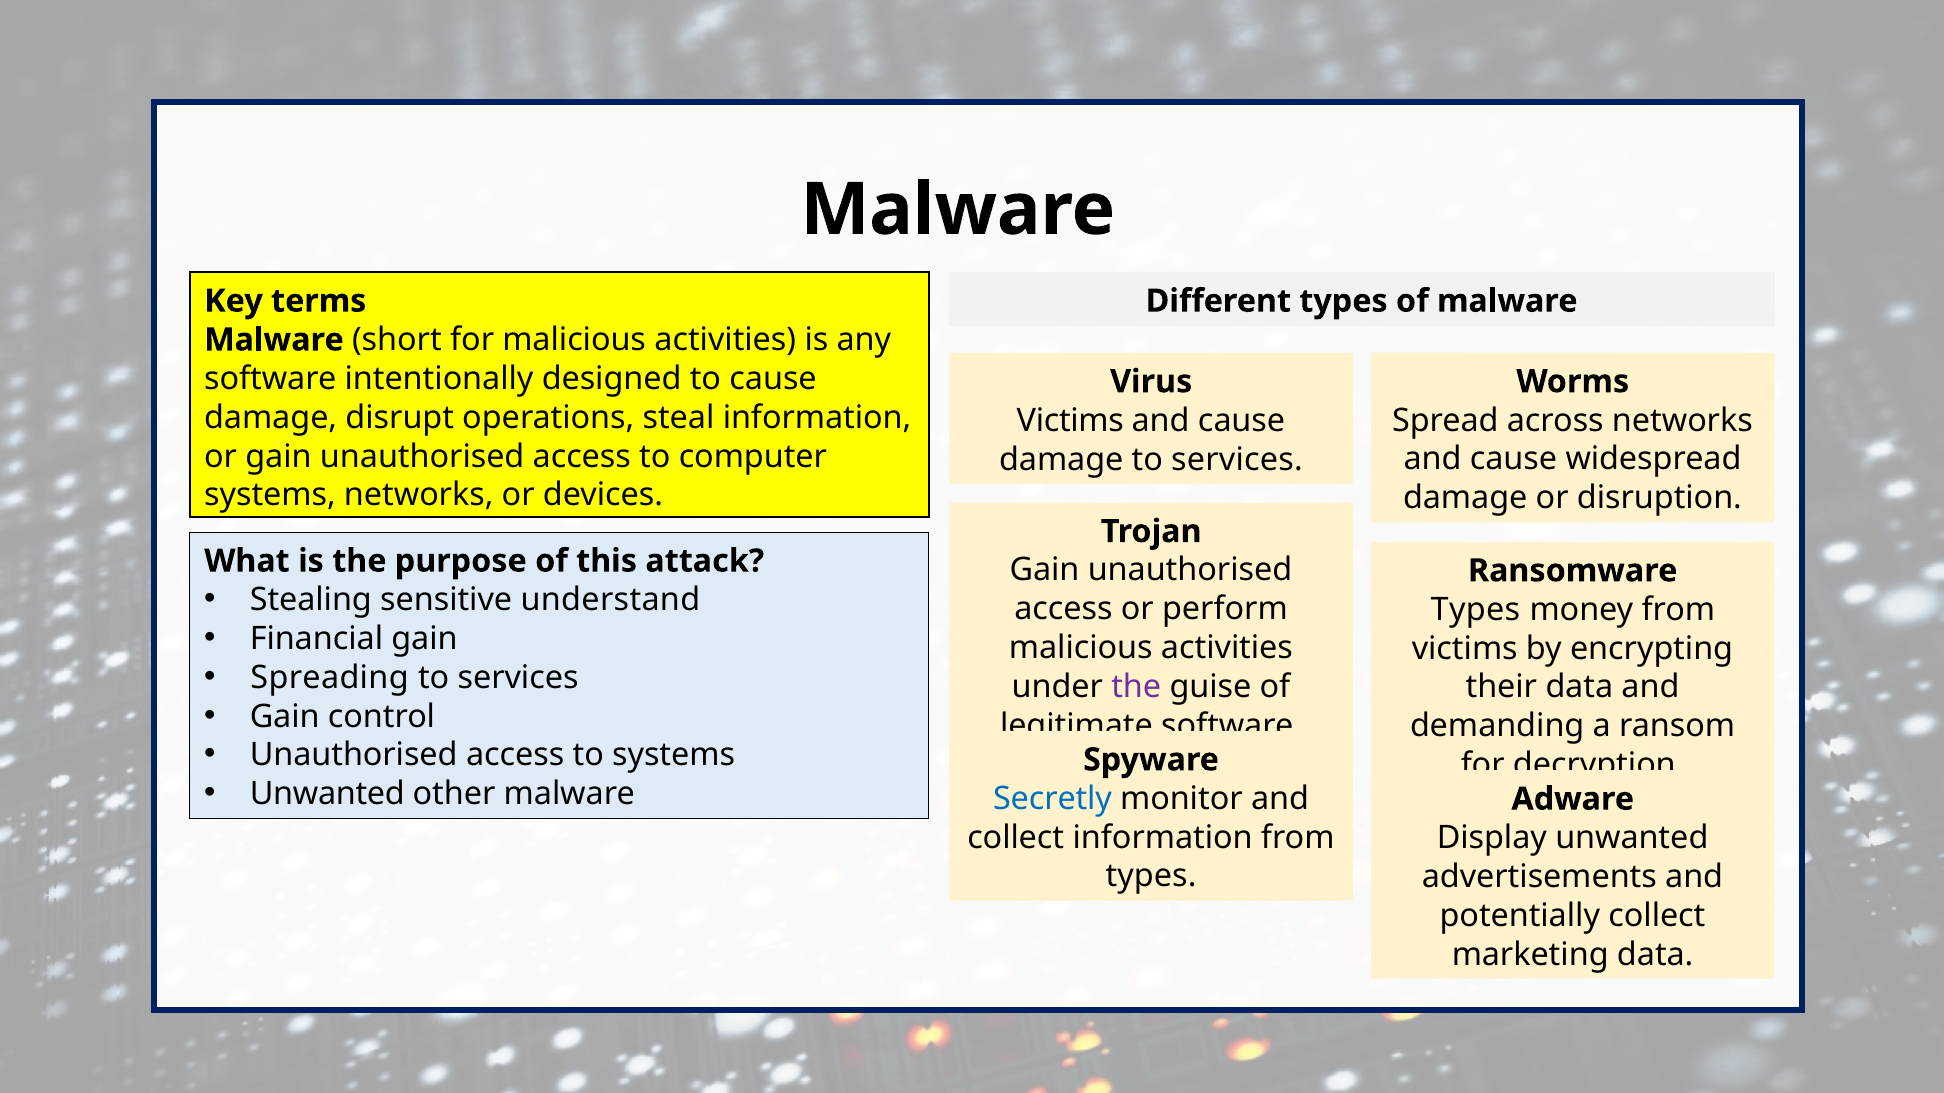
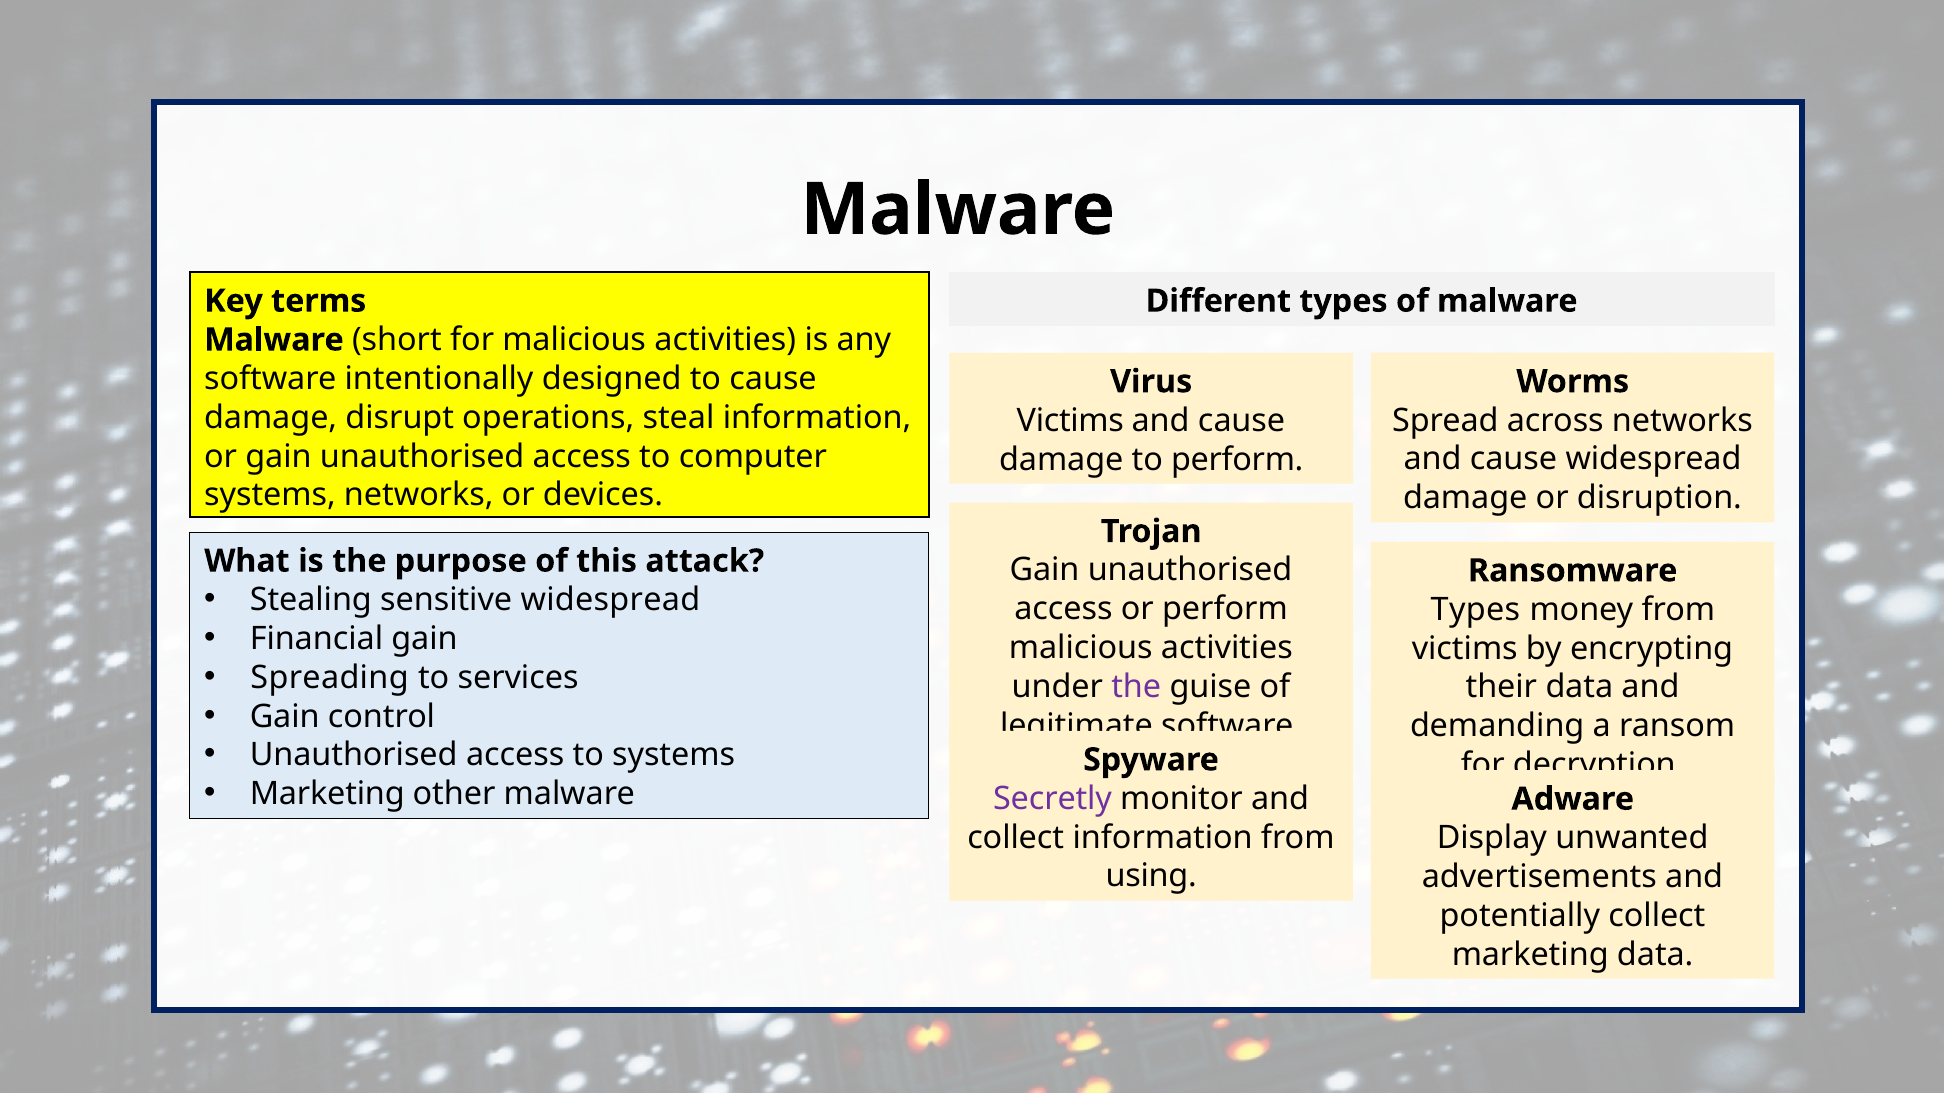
damage to services: services -> perform
sensitive understand: understand -> widespread
Unwanted at (327, 794): Unwanted -> Marketing
Secretly colour: blue -> purple
types at (1151, 877): types -> using
